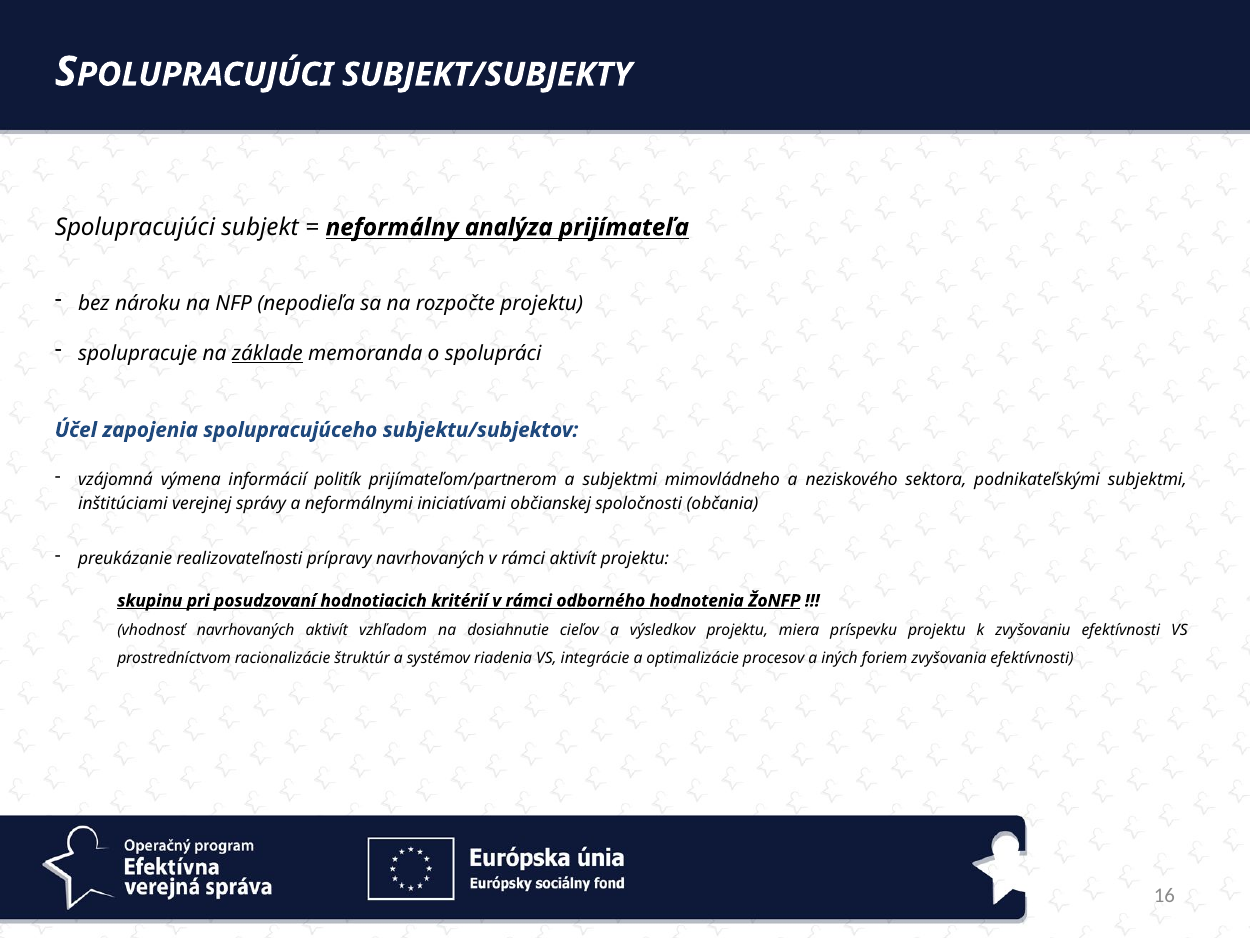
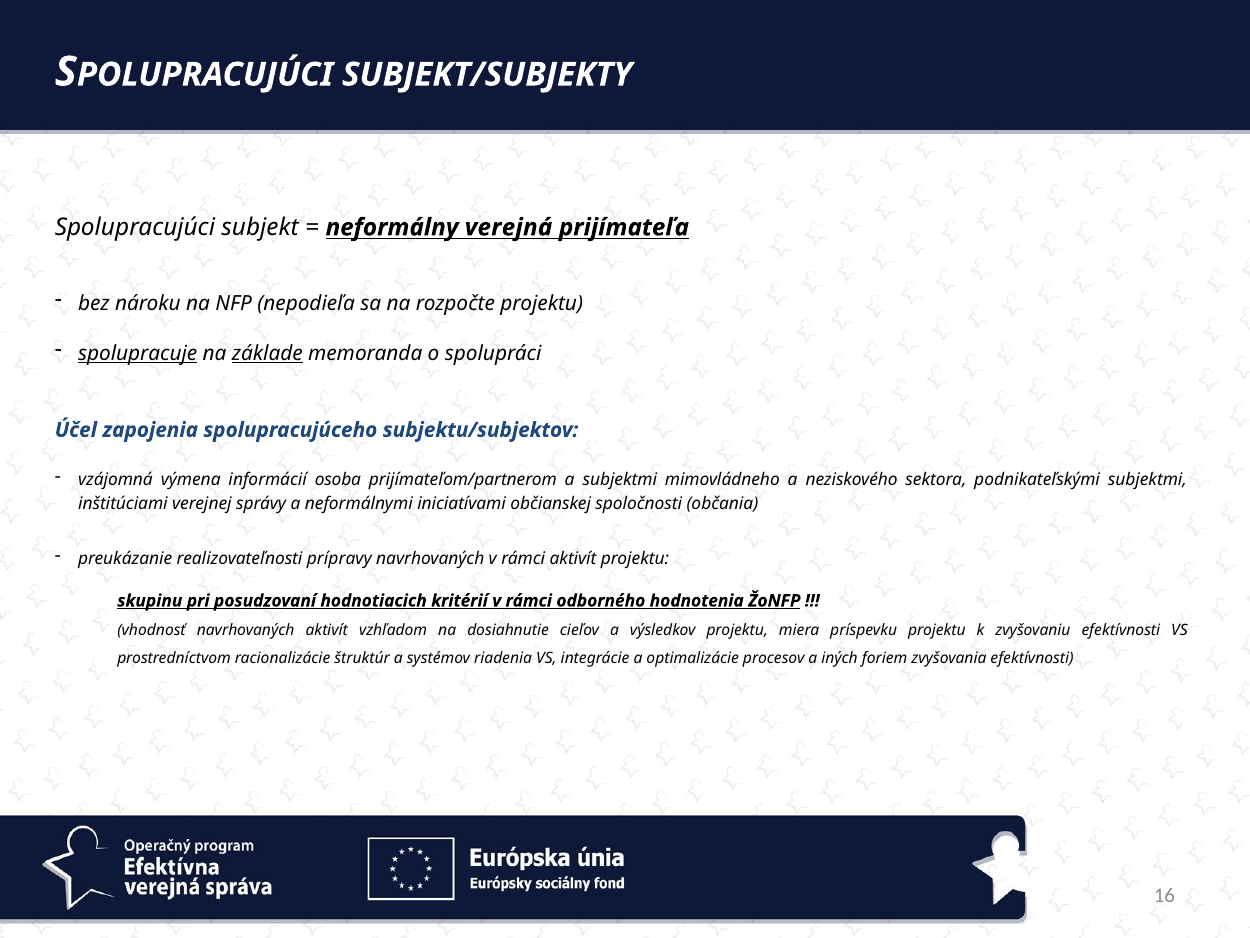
analýza: analýza -> verejná
spolupracuje underline: none -> present
politík: politík -> osoba
